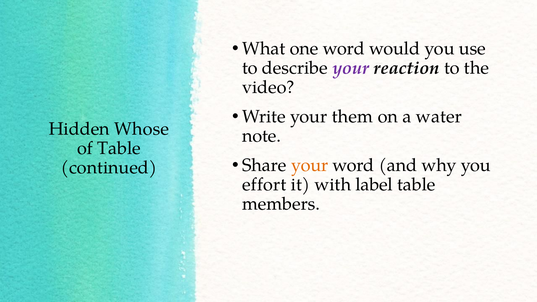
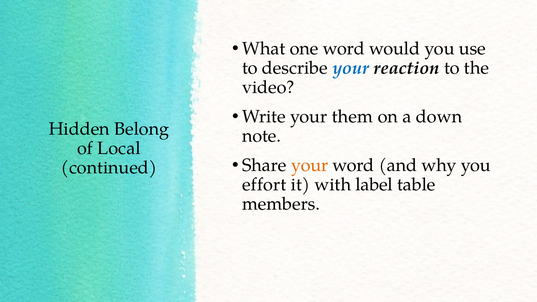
your at (351, 68) colour: purple -> blue
water: water -> down
Whose: Whose -> Belong
of Table: Table -> Local
